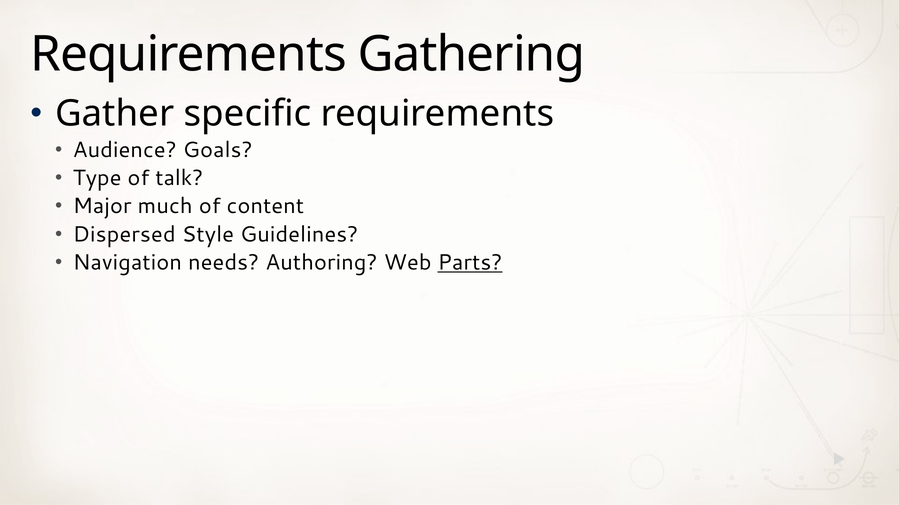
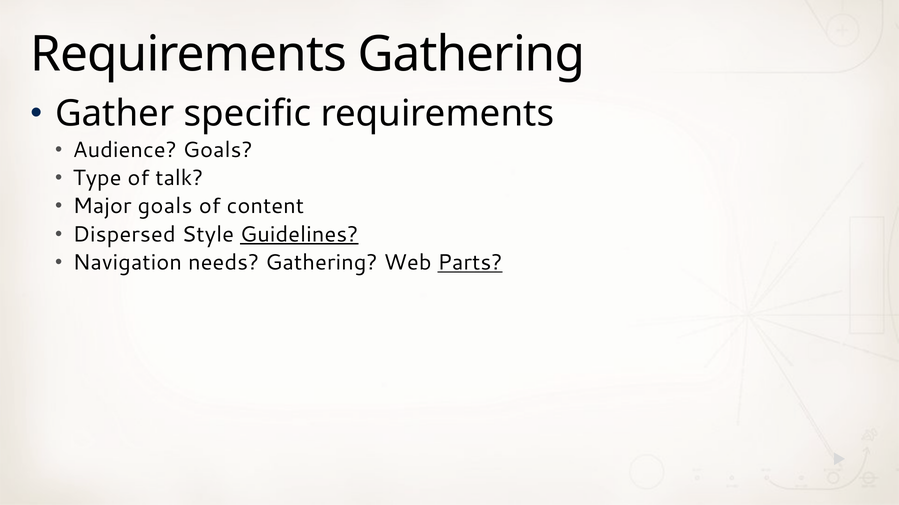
Major much: much -> goals
Guidelines underline: none -> present
needs Authoring: Authoring -> Gathering
